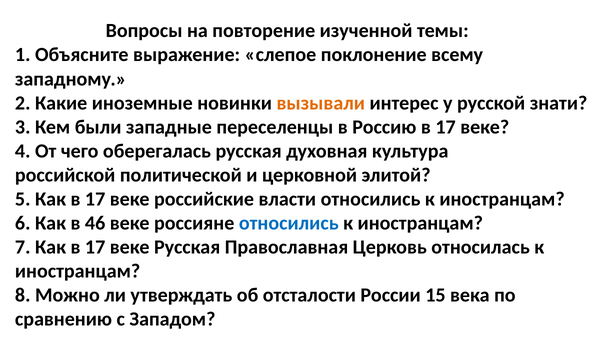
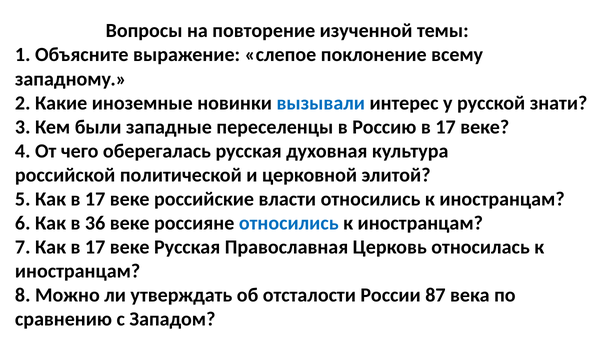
вызывали colour: orange -> blue
46: 46 -> 36
15: 15 -> 87
